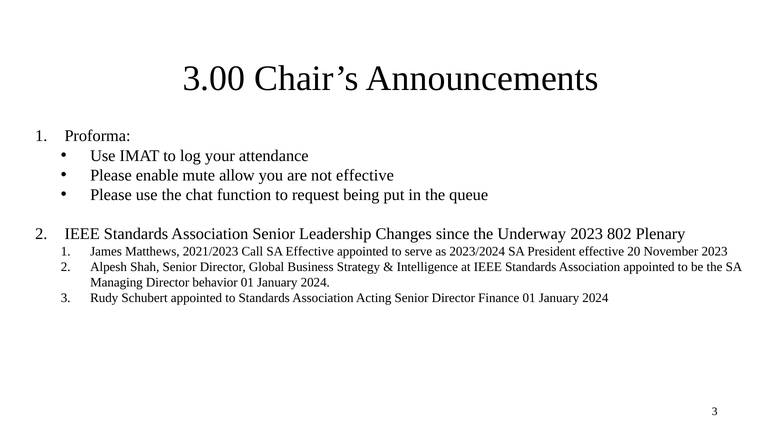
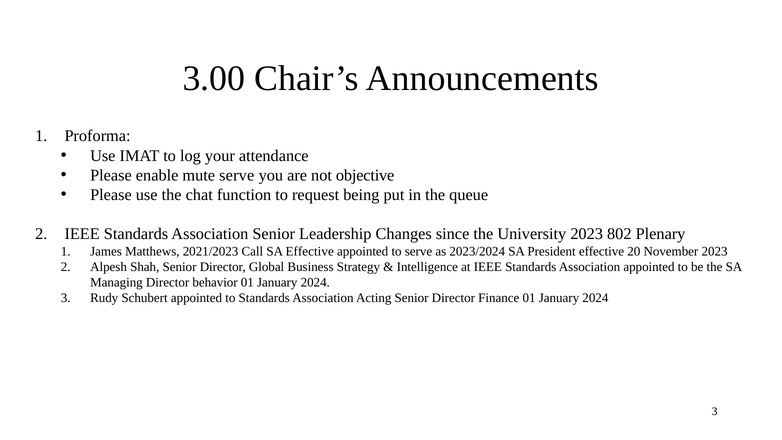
mute allow: allow -> serve
not effective: effective -> objective
Underway: Underway -> University
